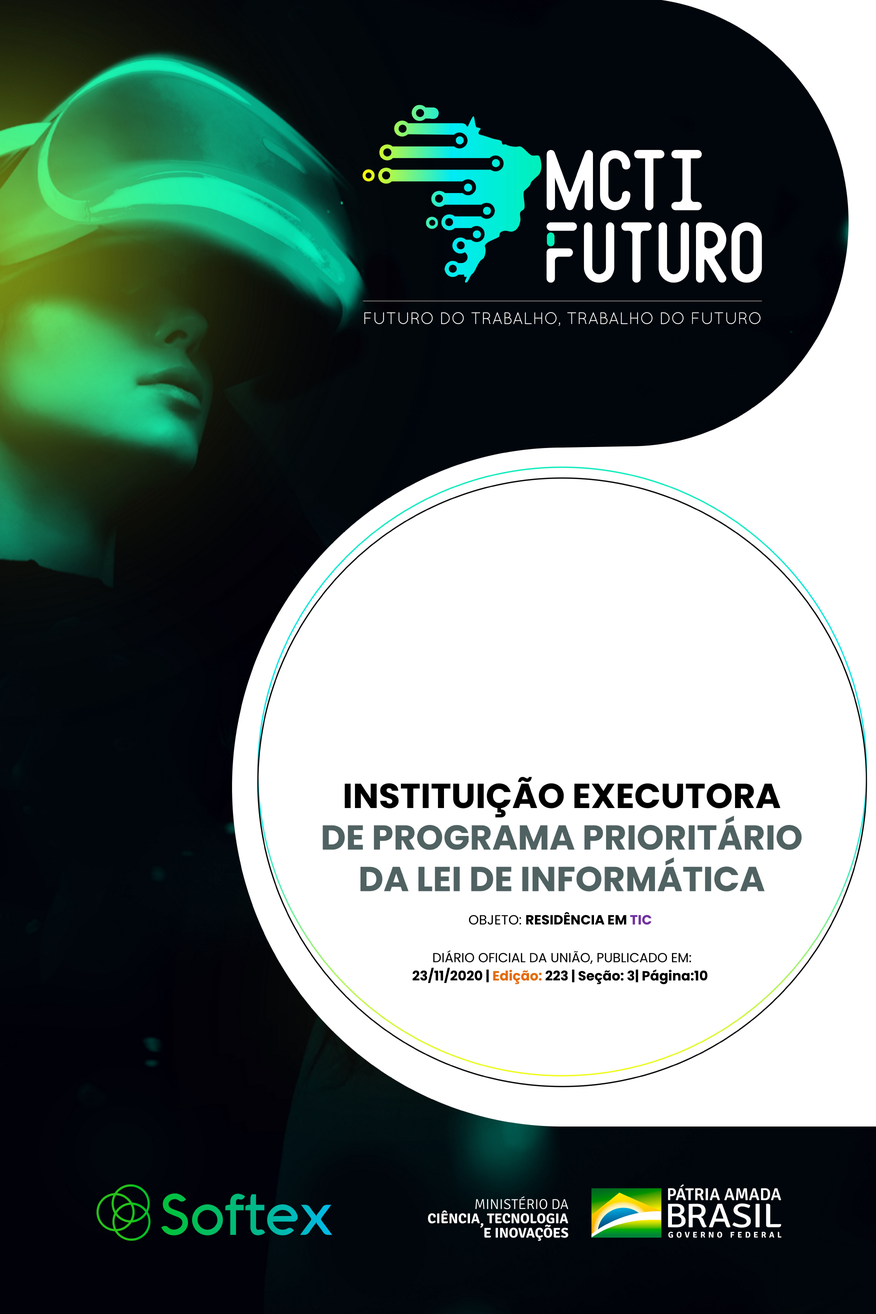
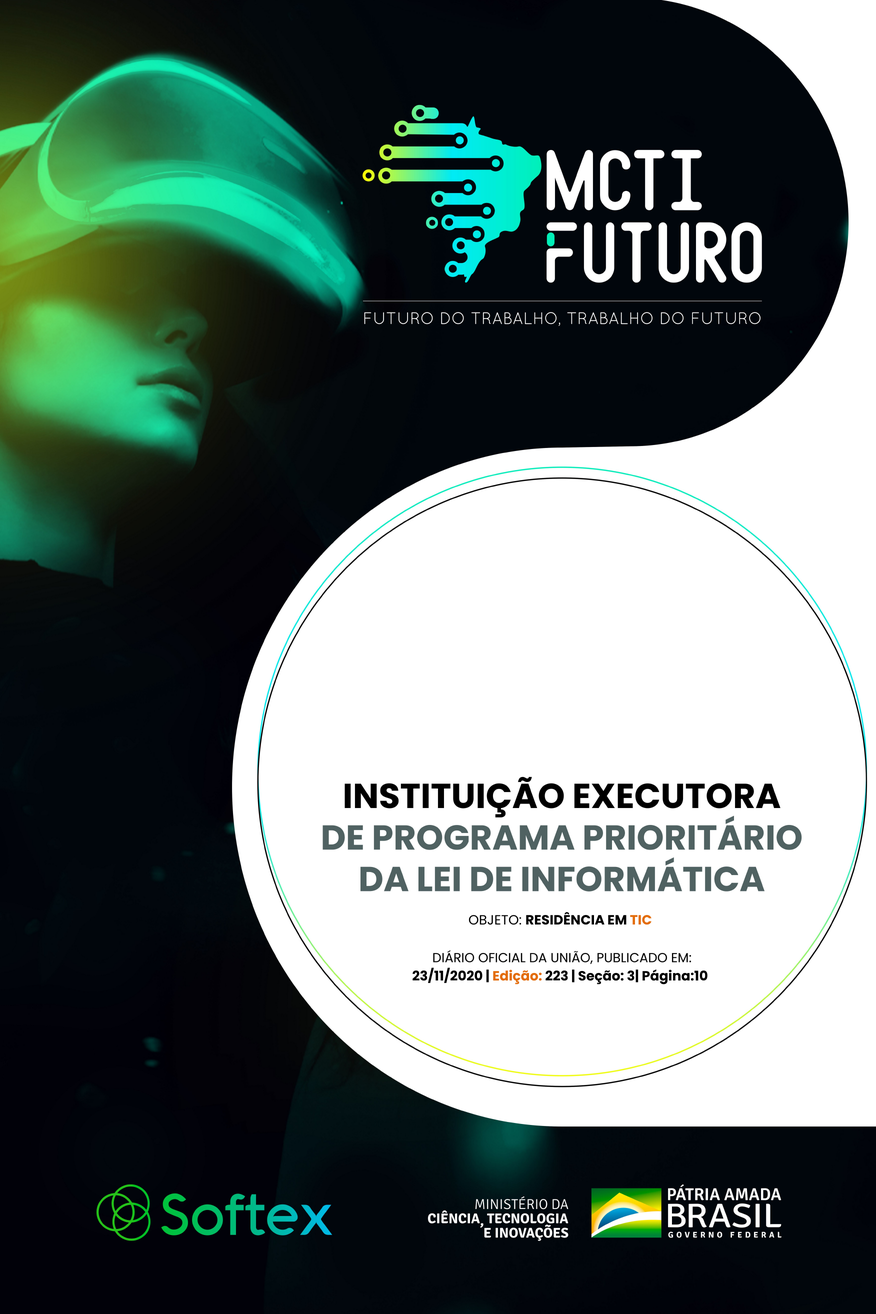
TIC colour: purple -> orange
